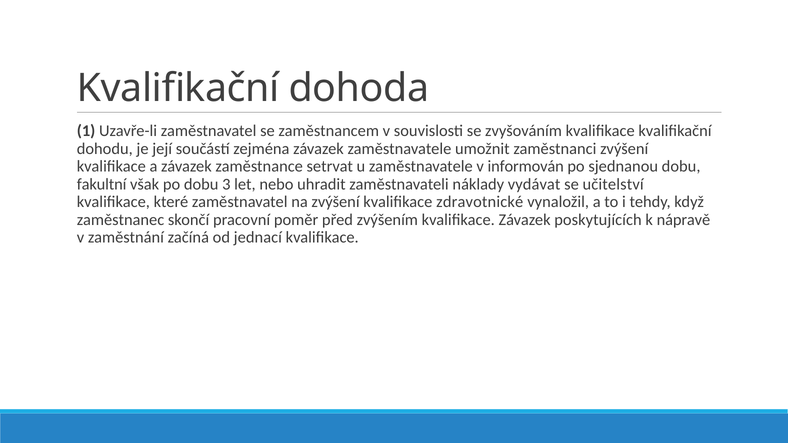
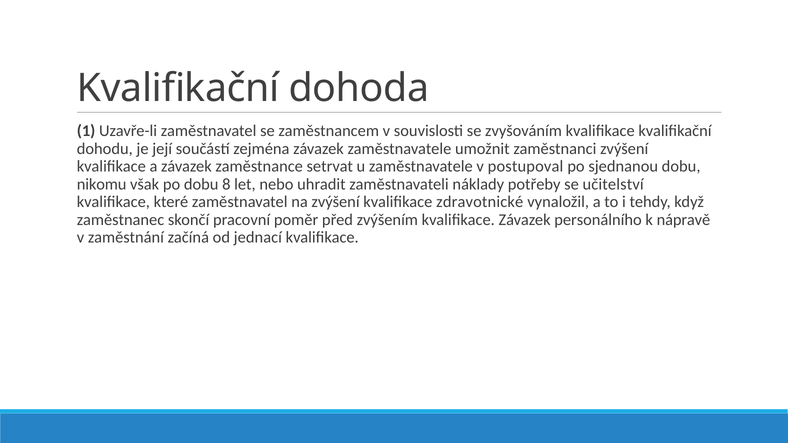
informován: informován -> postupoval
fakultní: fakultní -> nikomu
3: 3 -> 8
vydávat: vydávat -> potřeby
poskytujících: poskytujících -> personálního
